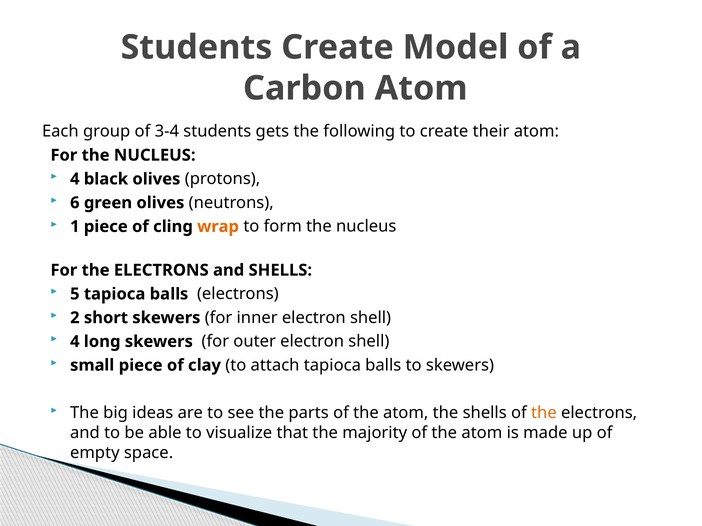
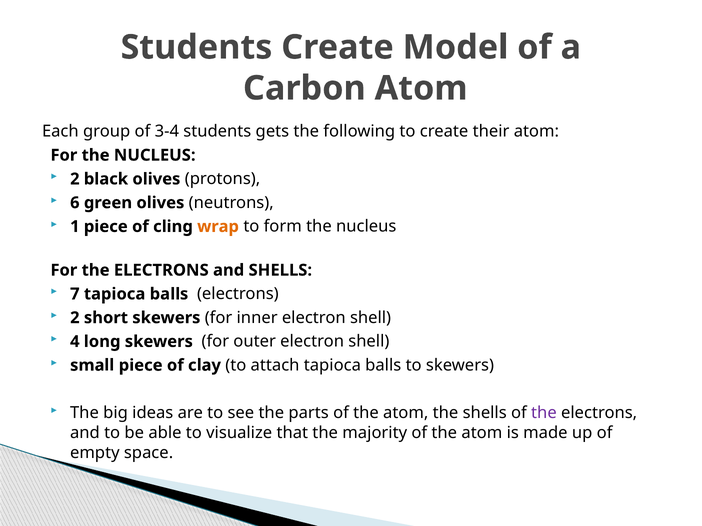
4 at (75, 179): 4 -> 2
5: 5 -> 7
the at (544, 413) colour: orange -> purple
